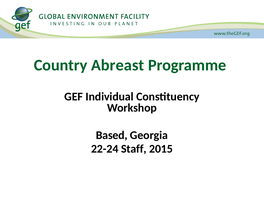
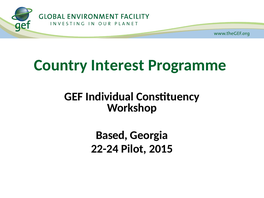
Abreast: Abreast -> Interest
Staff: Staff -> Pilot
